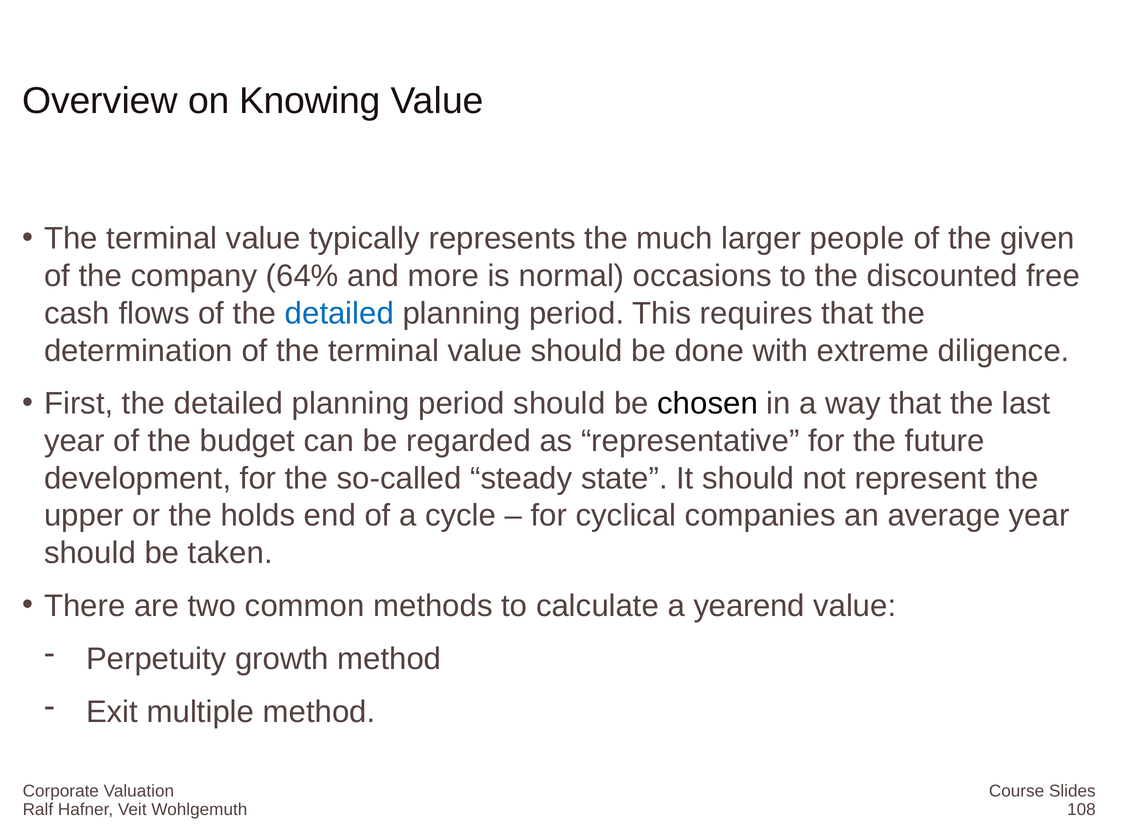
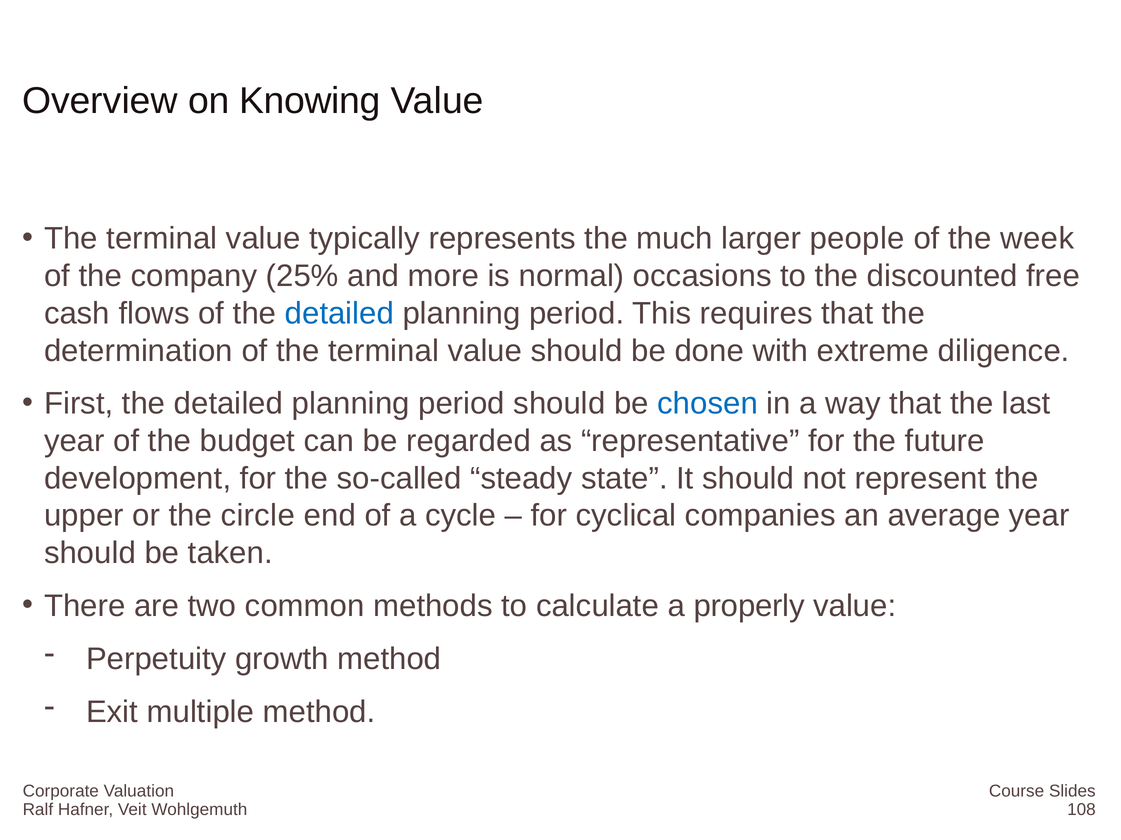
given: given -> week
64%: 64% -> 25%
chosen colour: black -> blue
holds: holds -> circle
yearend: yearend -> properly
